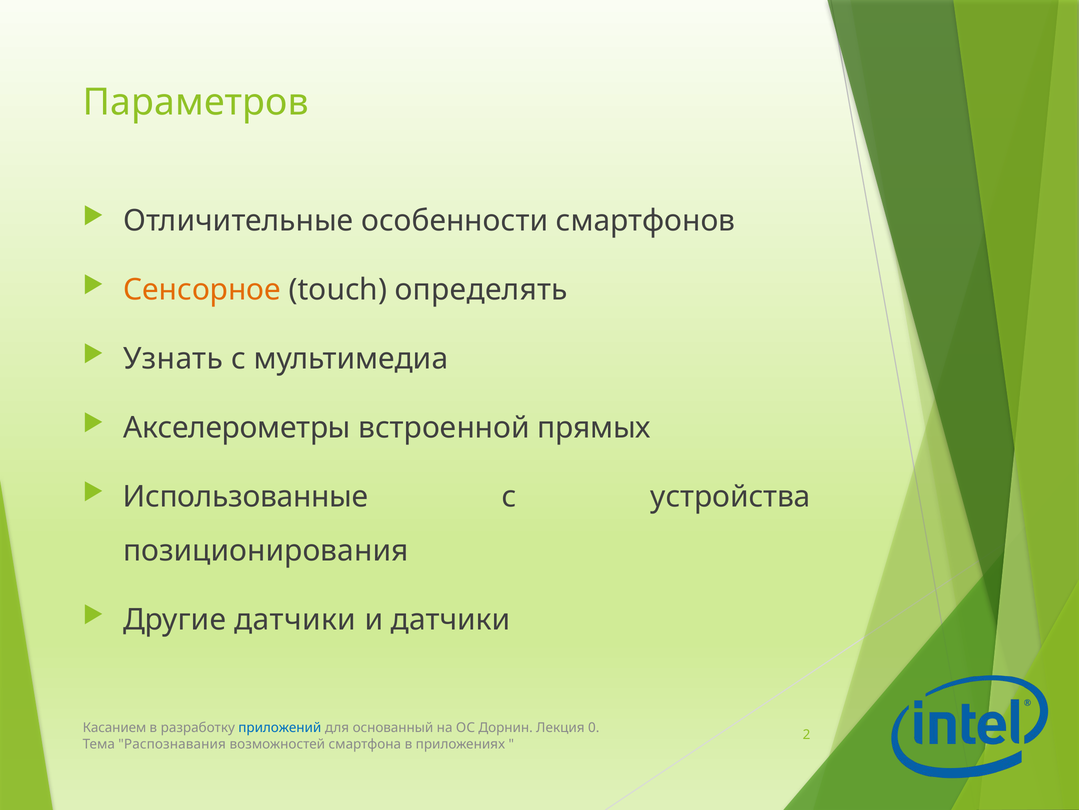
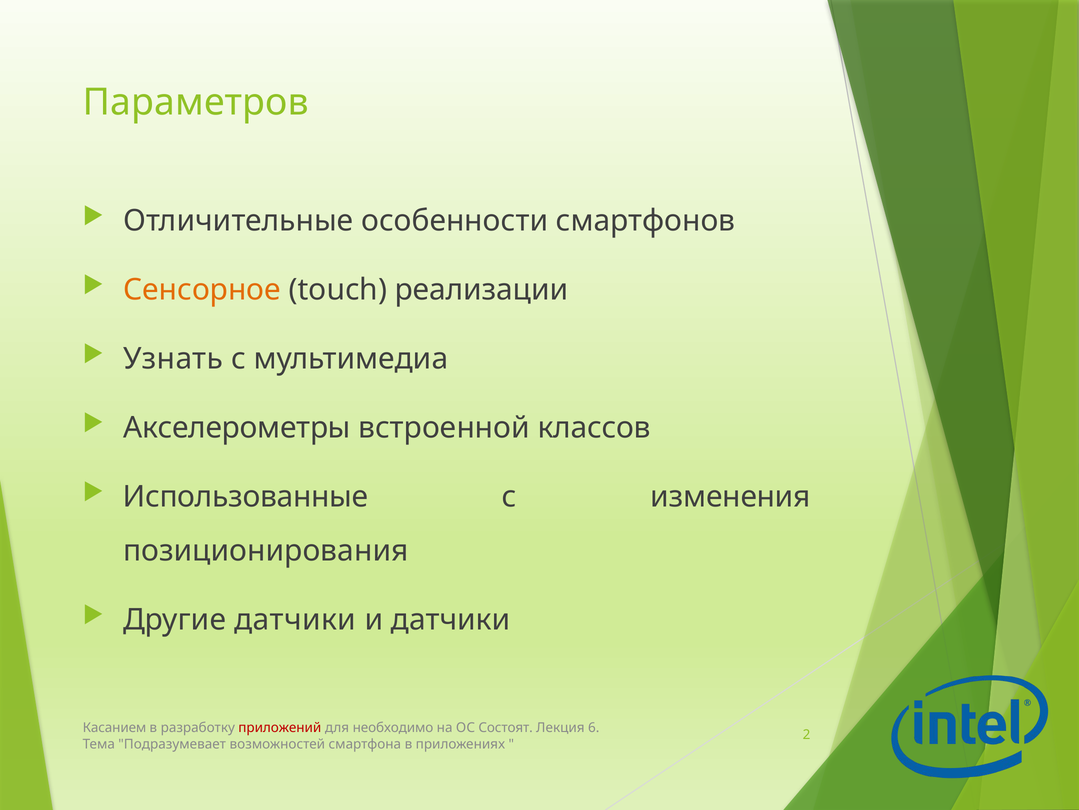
определять: определять -> реализации
прямых: прямых -> классов
устройства: устройства -> изменения
приложений colour: blue -> red
основанный: основанный -> необходимо
Дорнин: Дорнин -> Состоят
0: 0 -> 6
Распознавания: Распознавания -> Подразумевает
